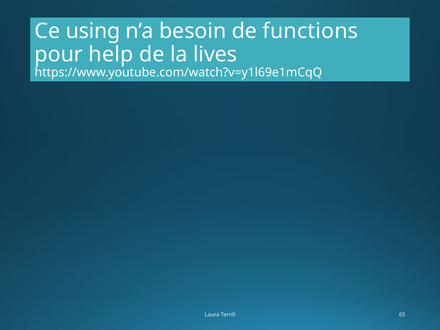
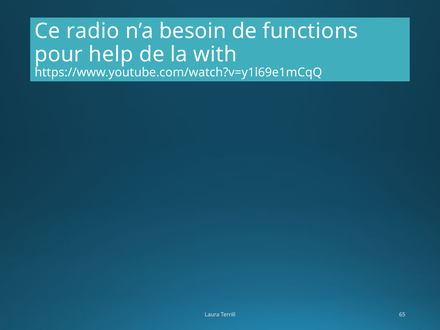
using: using -> radio
lives: lives -> with
